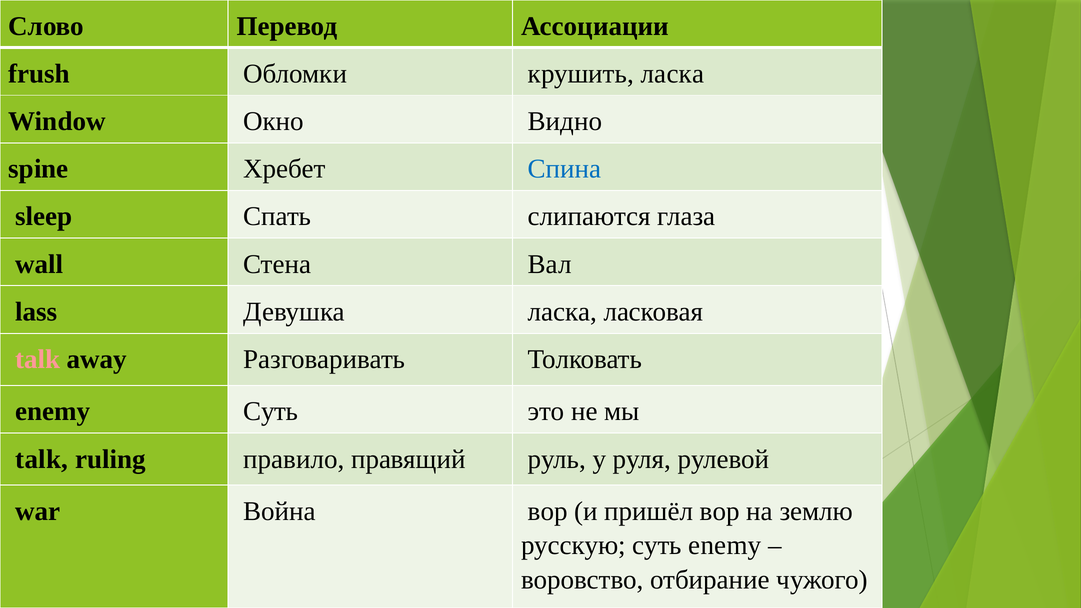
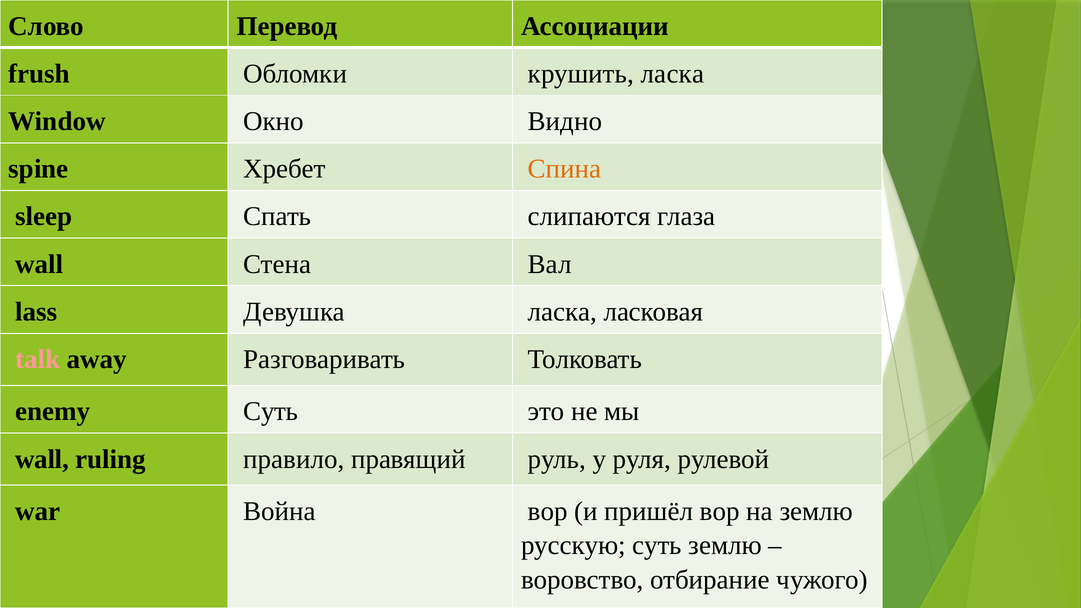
Спина colour: blue -> orange
talk at (42, 459): talk -> wall
суть enemy: enemy -> землю
